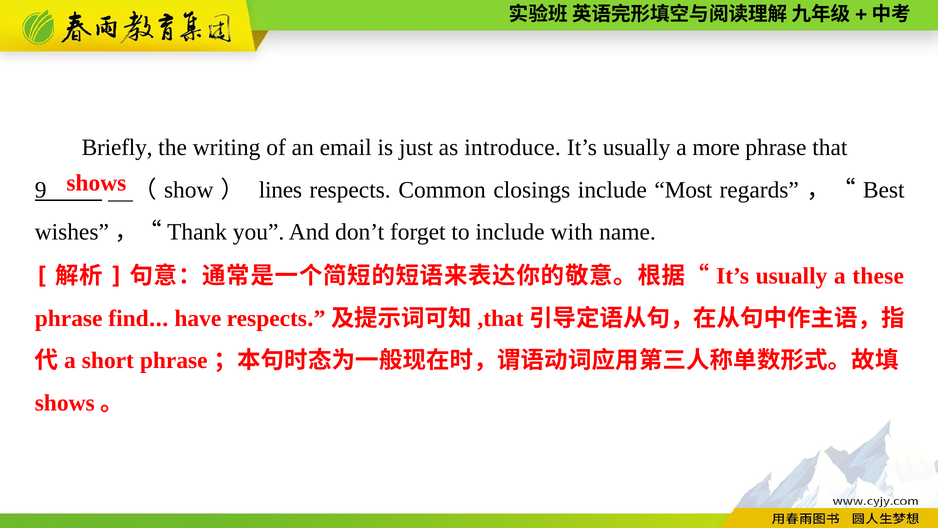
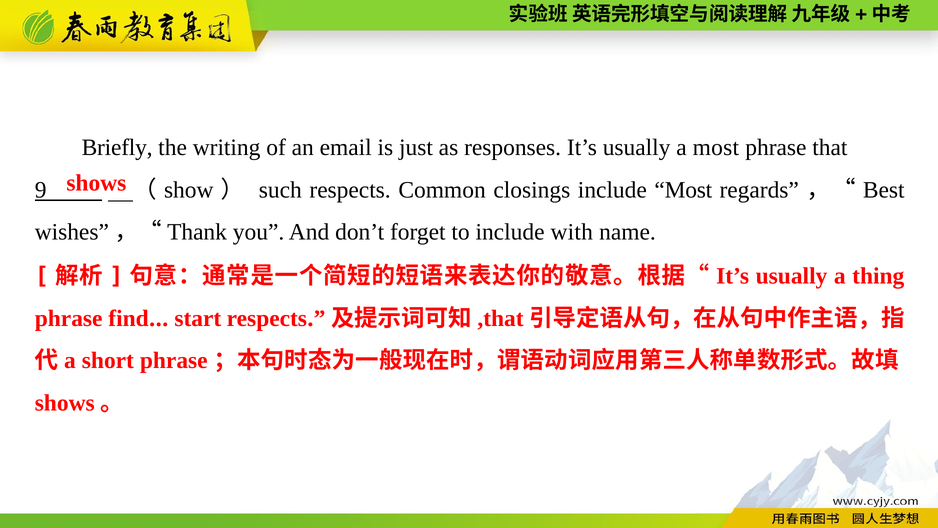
introduce: introduce -> responses
a more: more -> most
lines: lines -> such
these: these -> thing
have: have -> start
